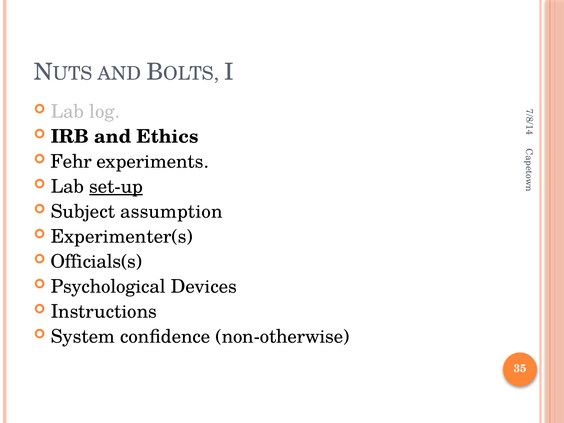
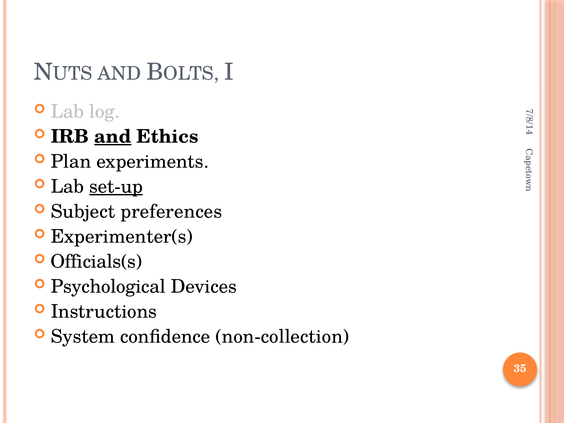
and at (113, 137) underline: none -> present
Fehr: Fehr -> Plan
assumption: assumption -> preferences
non-otherwise: non-otherwise -> non-collection
